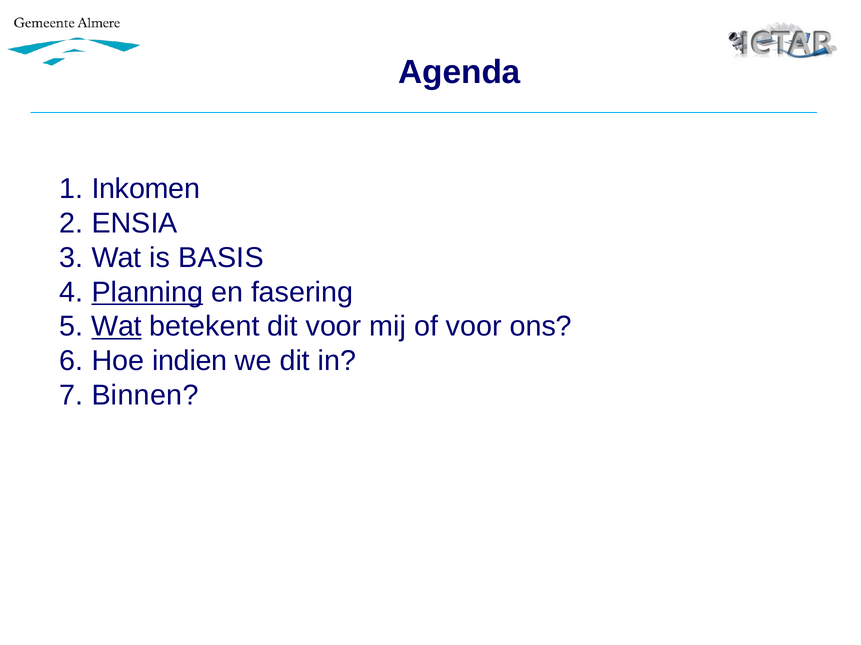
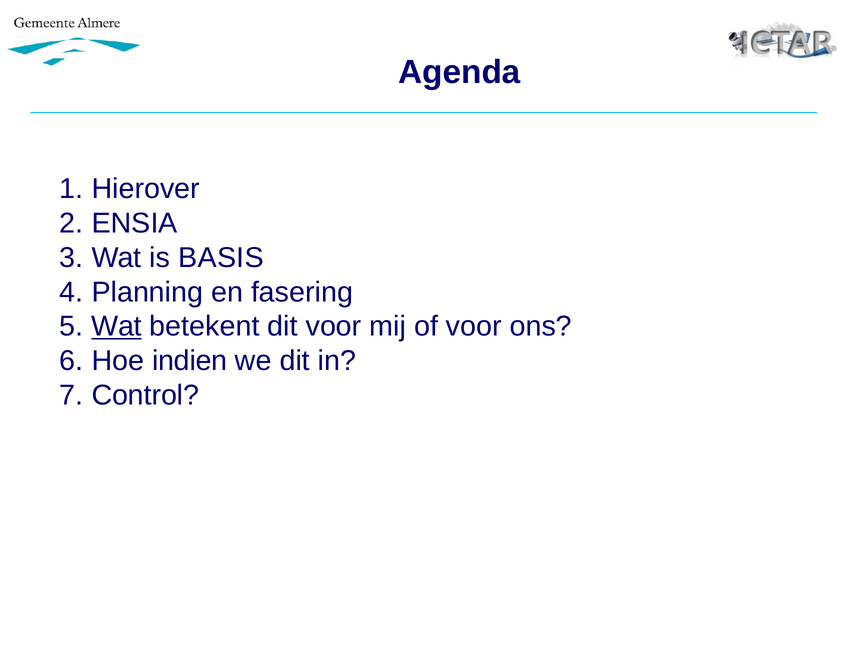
Inkomen: Inkomen -> Hierover
Planning underline: present -> none
Binnen: Binnen -> Control
